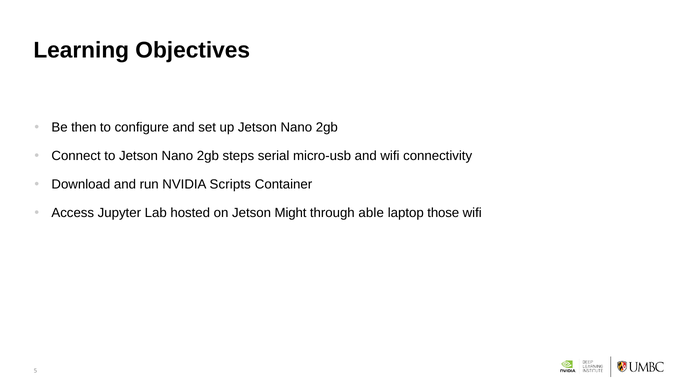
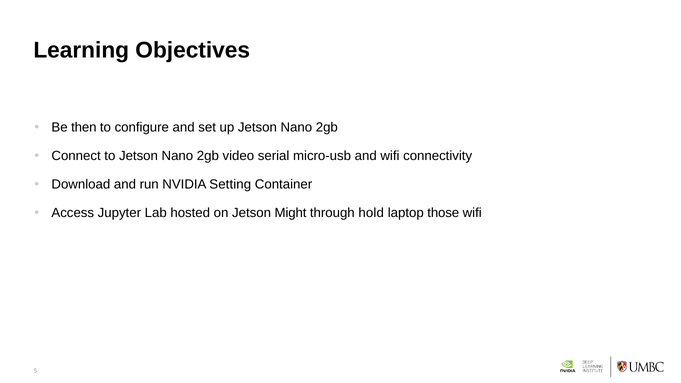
steps: steps -> video
Scripts: Scripts -> Setting
able: able -> hold
